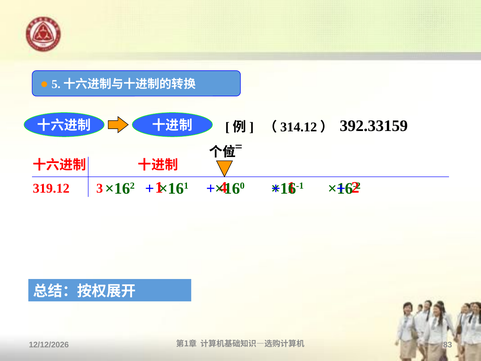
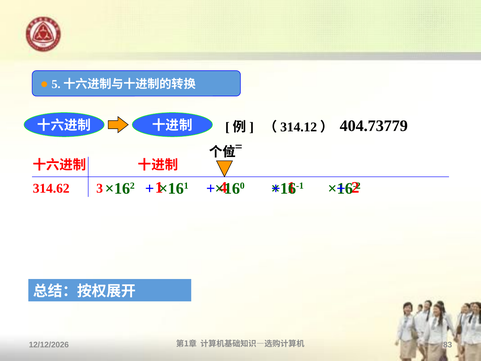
392.33159: 392.33159 -> 404.73779
319.12: 319.12 -> 314.62
